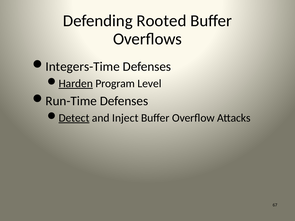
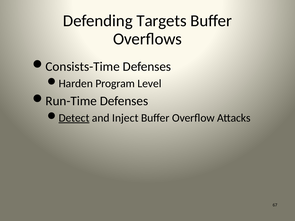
Rooted: Rooted -> Targets
Integers-Time: Integers-Time -> Consists-Time
Harden underline: present -> none
